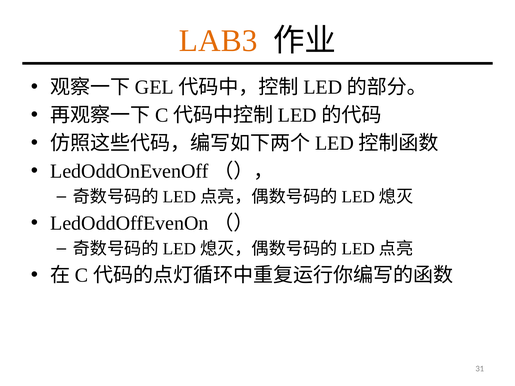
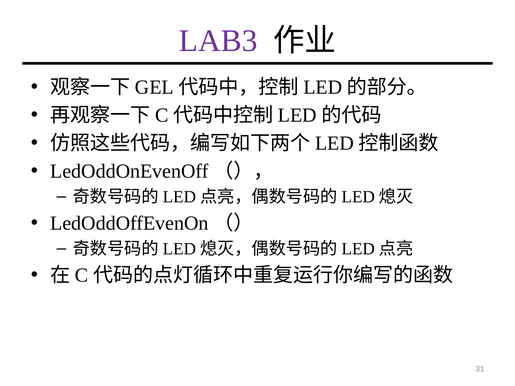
LAB3 colour: orange -> purple
